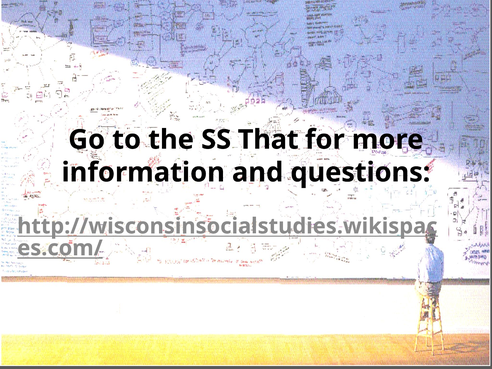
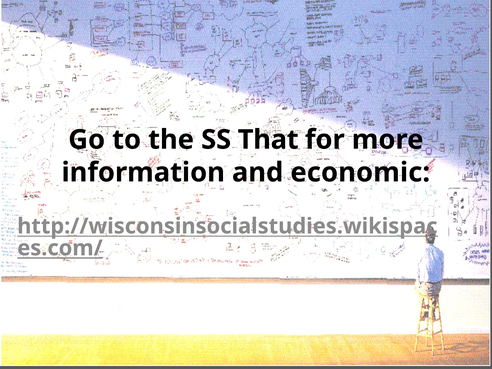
questions: questions -> economic
